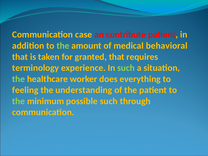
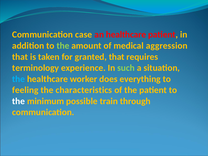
an contribute: contribute -> healthcare
behavioral: behavioral -> aggression
the at (19, 79) colour: light green -> light blue
understanding: understanding -> characteristics
the at (19, 101) colour: light green -> white
possible such: such -> train
